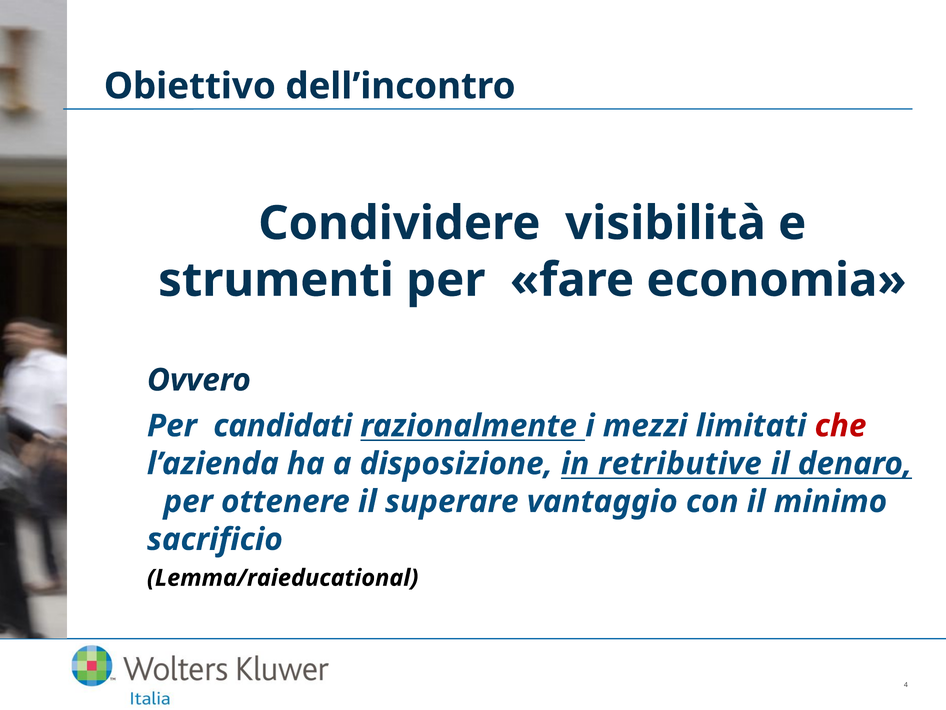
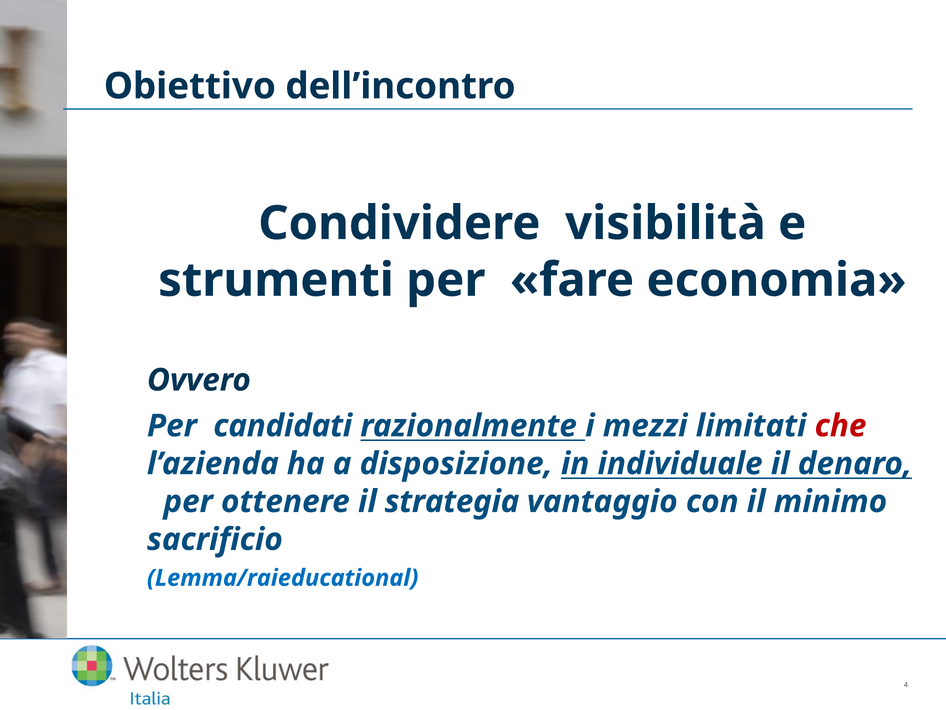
retributive: retributive -> individuale
superare: superare -> strategia
Lemma/raieducational colour: black -> blue
